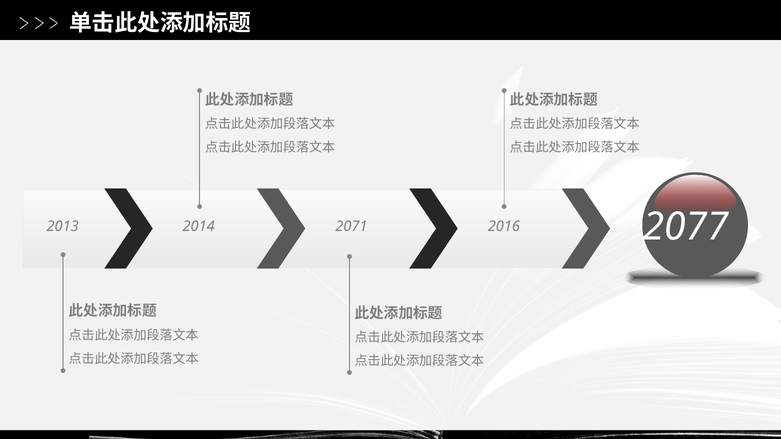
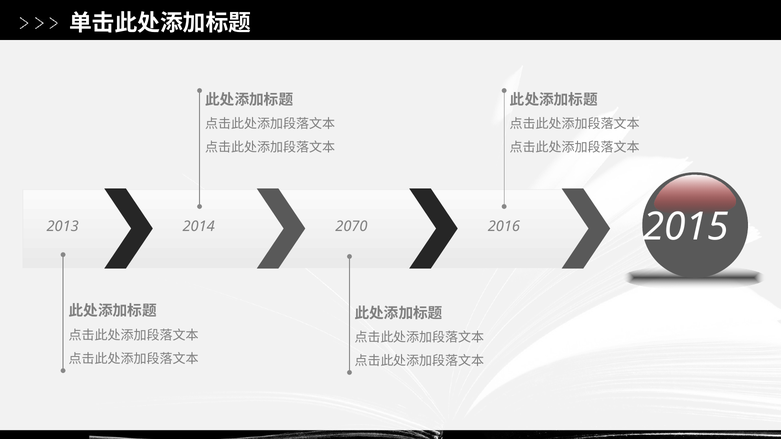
2077: 2077 -> 2015
2071: 2071 -> 2070
